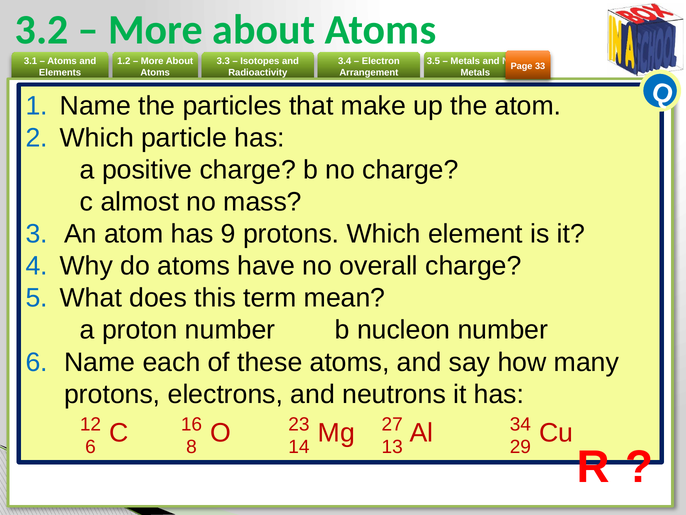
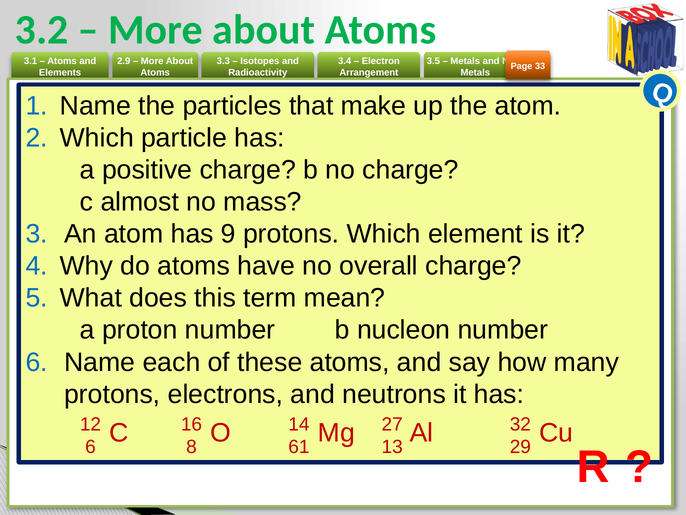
1.2: 1.2 -> 2.9
23: 23 -> 14
34: 34 -> 32
14: 14 -> 61
